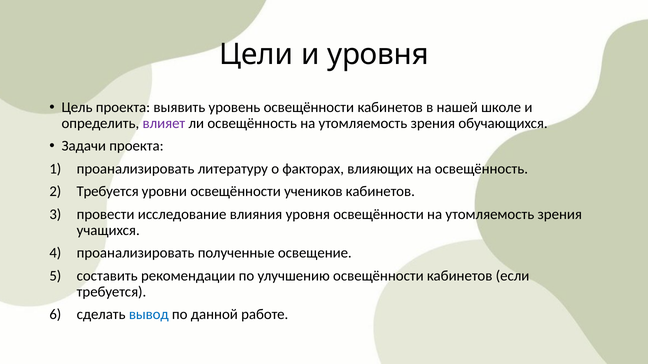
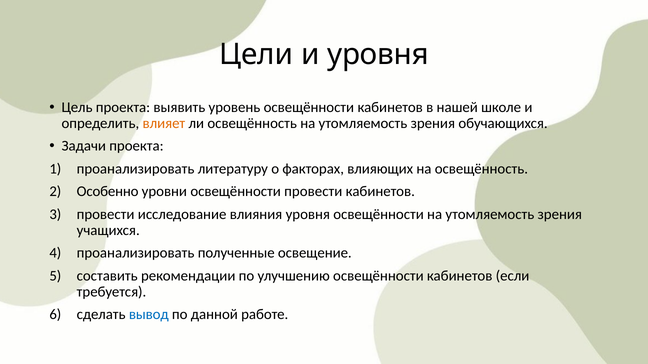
влияет colour: purple -> orange
Требуется at (108, 192): Требуется -> Особенно
освещённости учеников: учеников -> провести
